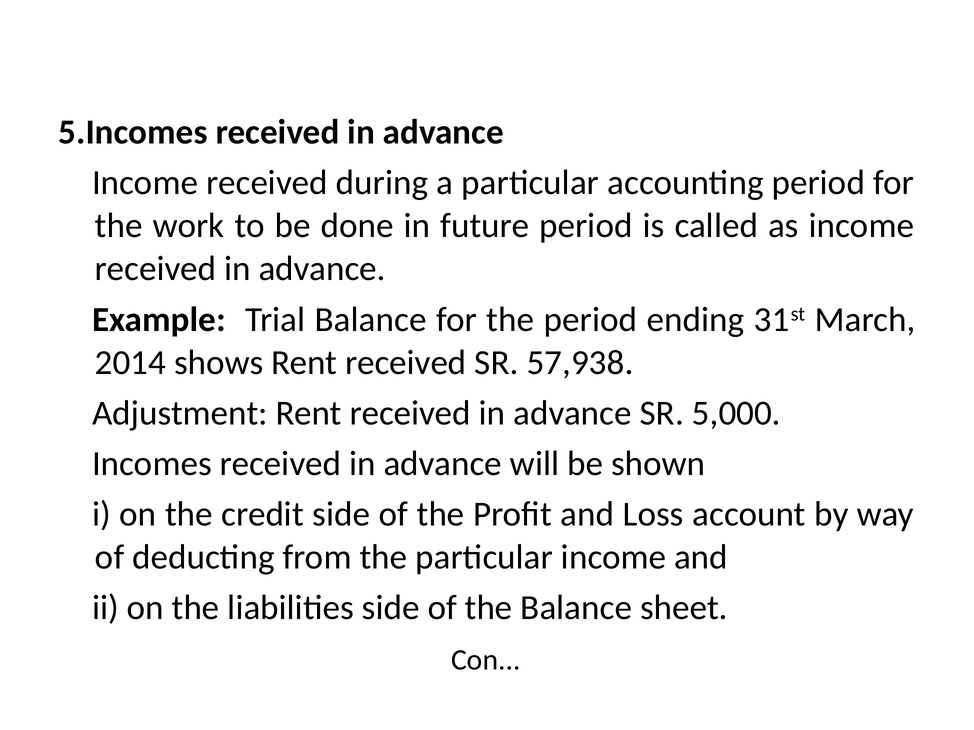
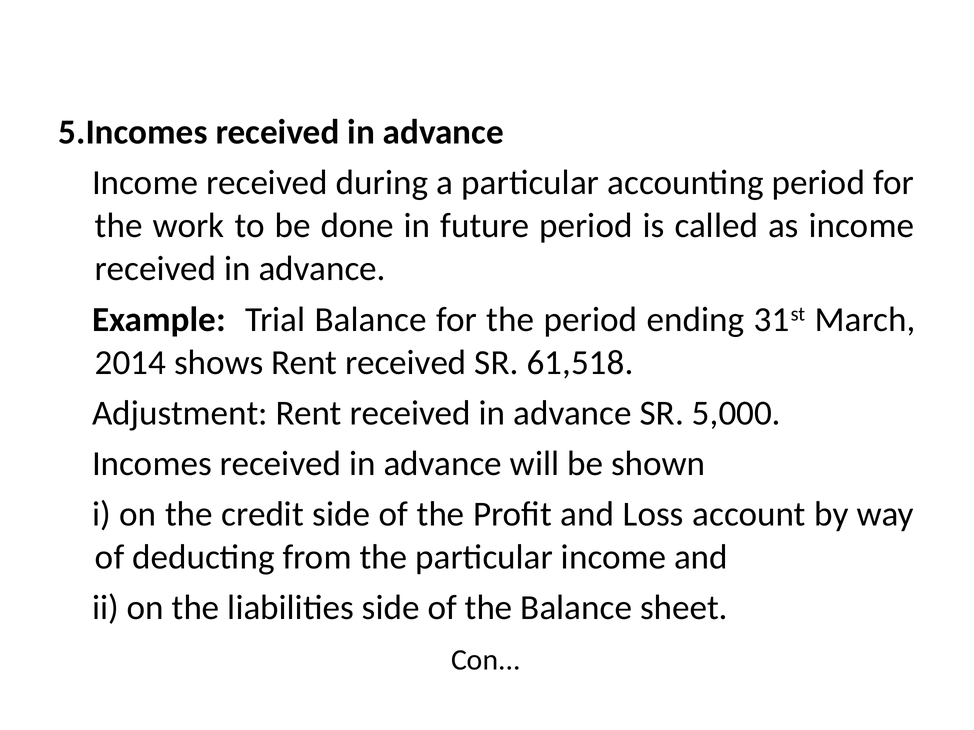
57,938: 57,938 -> 61,518
